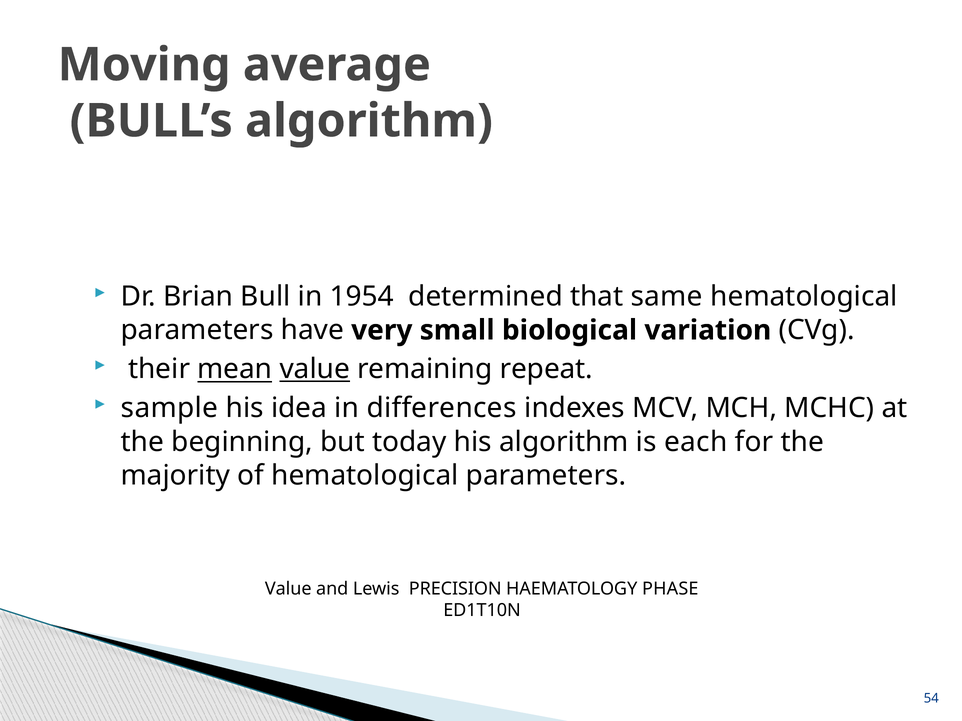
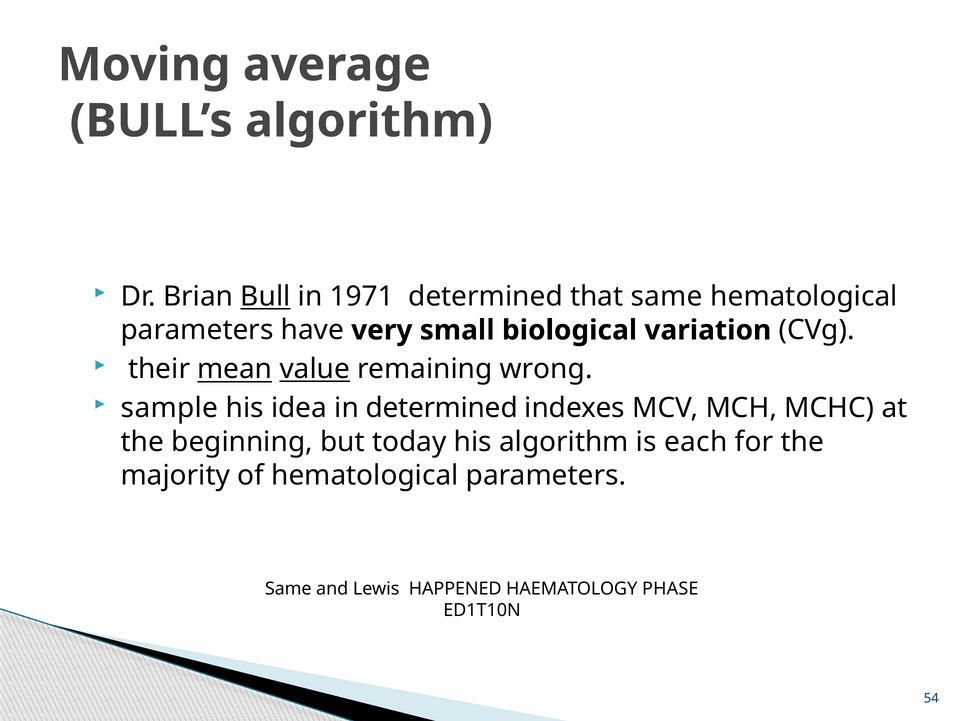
Bull underline: none -> present
1954: 1954 -> 1971
repeat: repeat -> wrong
in differences: differences -> determined
Value at (288, 589): Value -> Same
PRECISION: PRECISION -> HAPPENED
